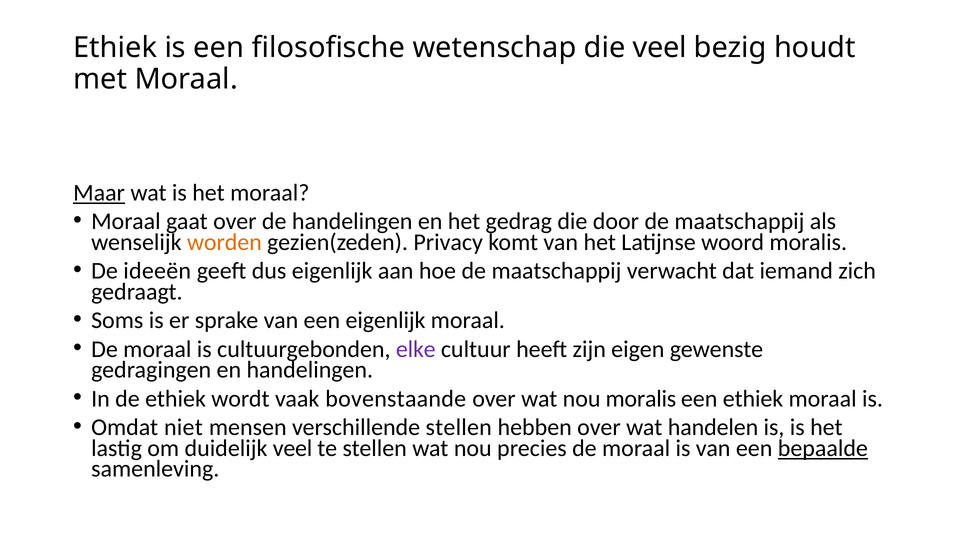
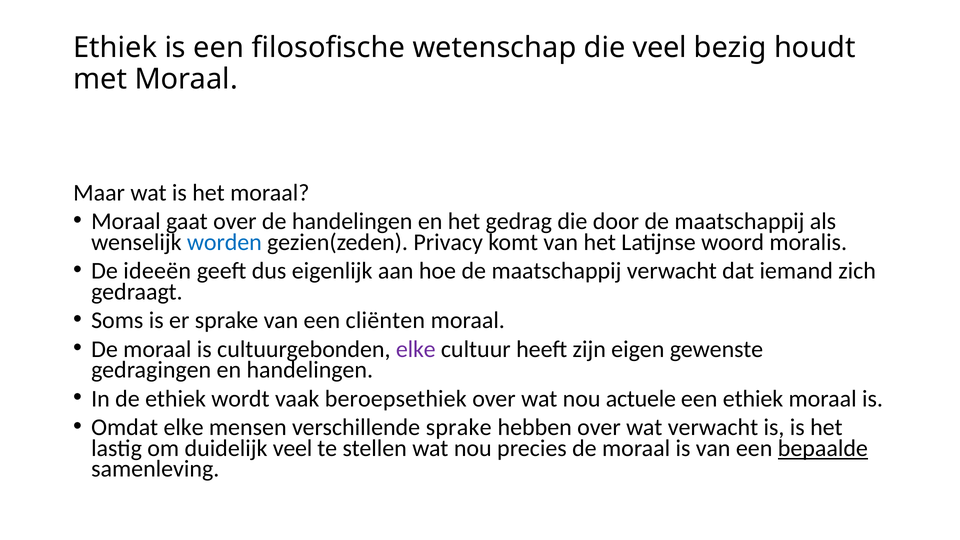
Maar underline: present -> none
worden colour: orange -> blue
een eigenlijk: eigenlijk -> cliënten
bovenstaande: bovenstaande -> beroepsethiek
nou moralis: moralis -> actuele
Omdat niet: niet -> elke
verschillende stellen: stellen -> sprake
wat handelen: handelen -> verwacht
